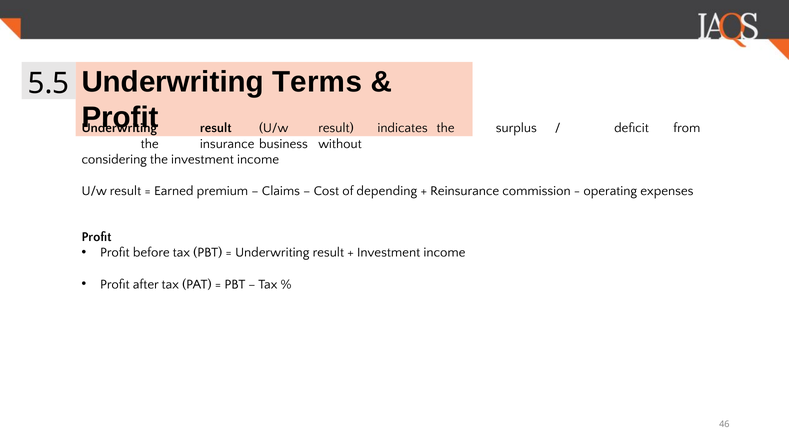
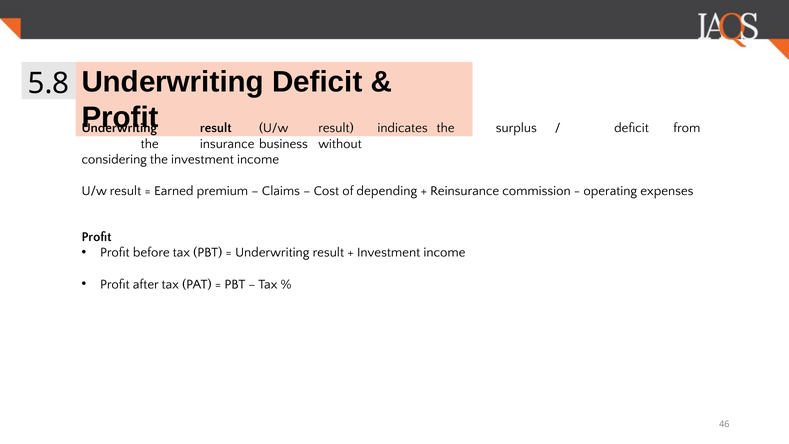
Underwriting Terms: Terms -> Deficit
5.5: 5.5 -> 5.8
